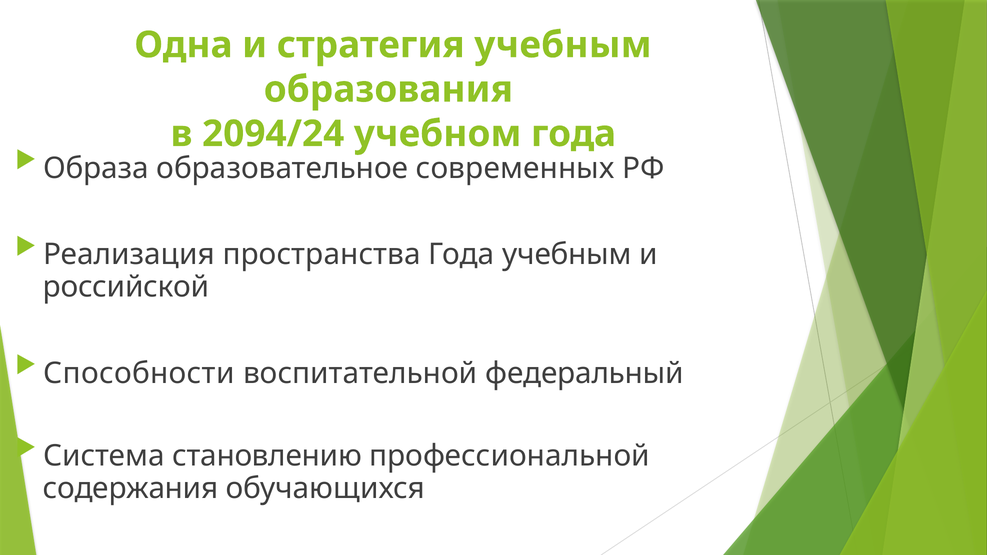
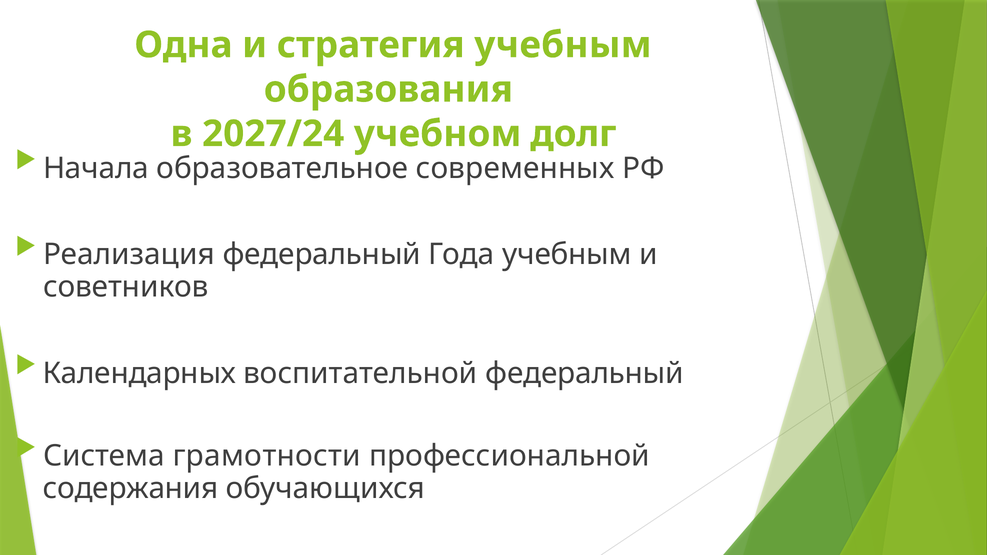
2094/24: 2094/24 -> 2027/24
учебном года: года -> долг
Образа: Образа -> Начала
Реализация пространства: пространства -> федеральный
российской: российской -> советников
Способности: Способности -> Календарных
становлению: становлению -> грамотности
